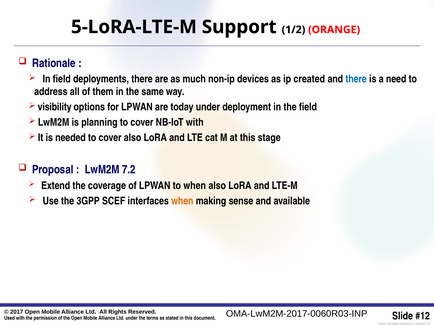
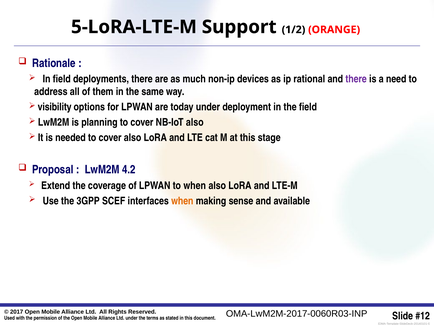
created: created -> rational
there at (356, 79) colour: blue -> purple
NB-IoT with: with -> also
7.2: 7.2 -> 4.2
